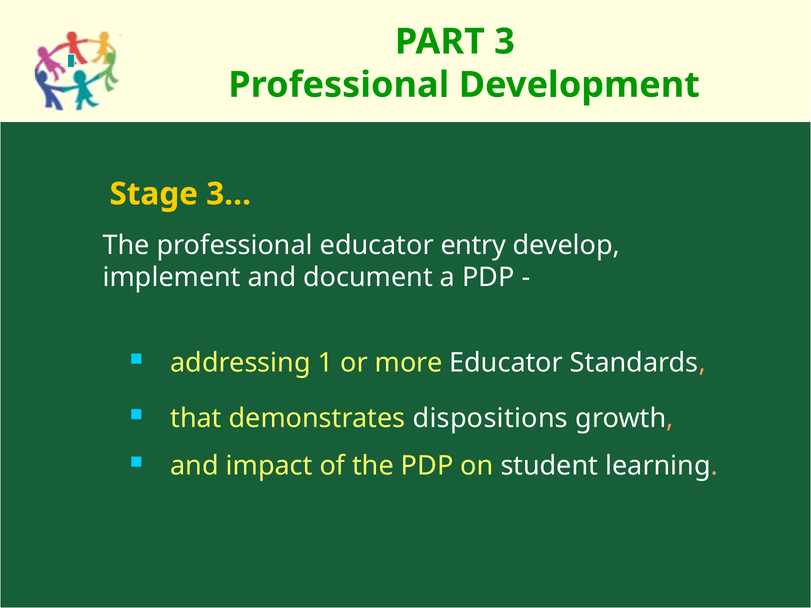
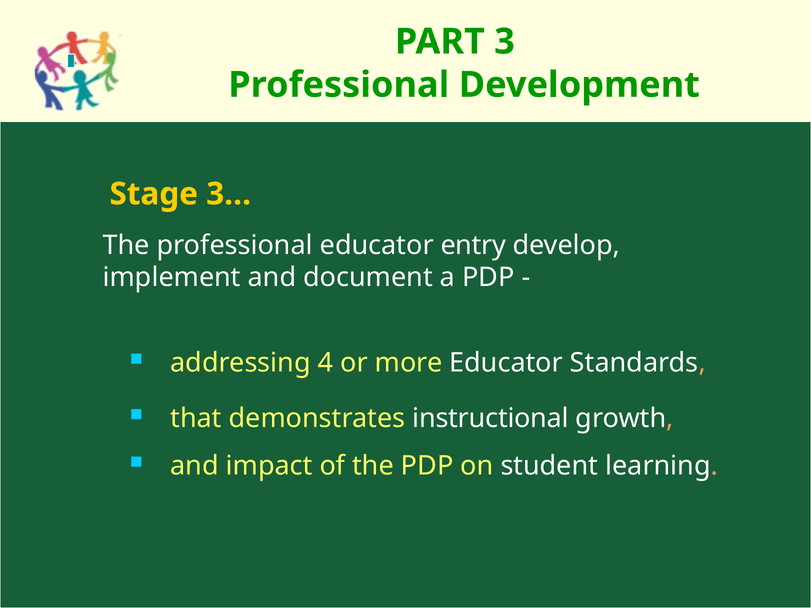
1: 1 -> 4
dispositions: dispositions -> instructional
